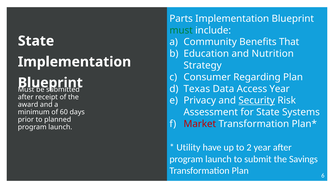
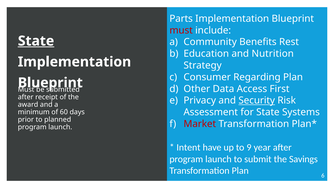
must at (181, 30) colour: green -> red
State at (36, 41) underline: none -> present
That: That -> Rest
Texas: Texas -> Other
Access Year: Year -> First
Utility: Utility -> Intent
2: 2 -> 9
